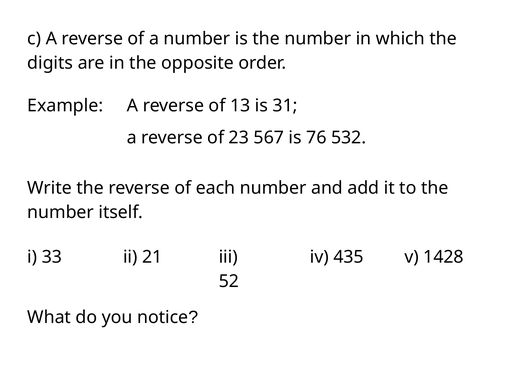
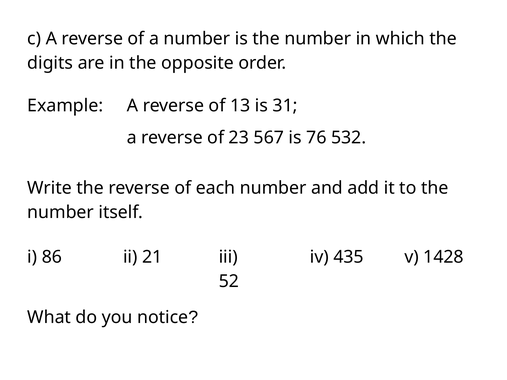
33: 33 -> 86
